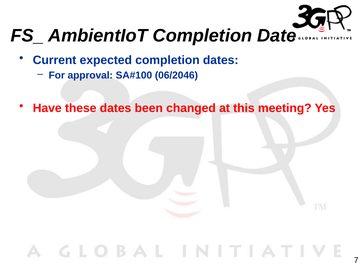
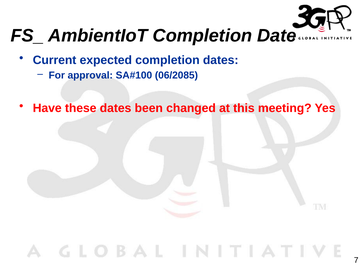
06/2046: 06/2046 -> 06/2085
